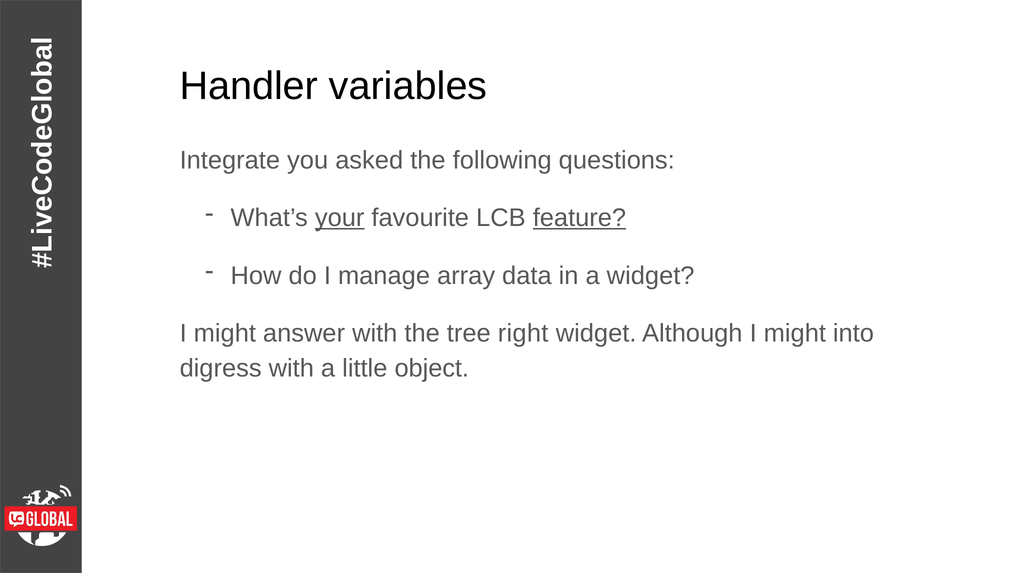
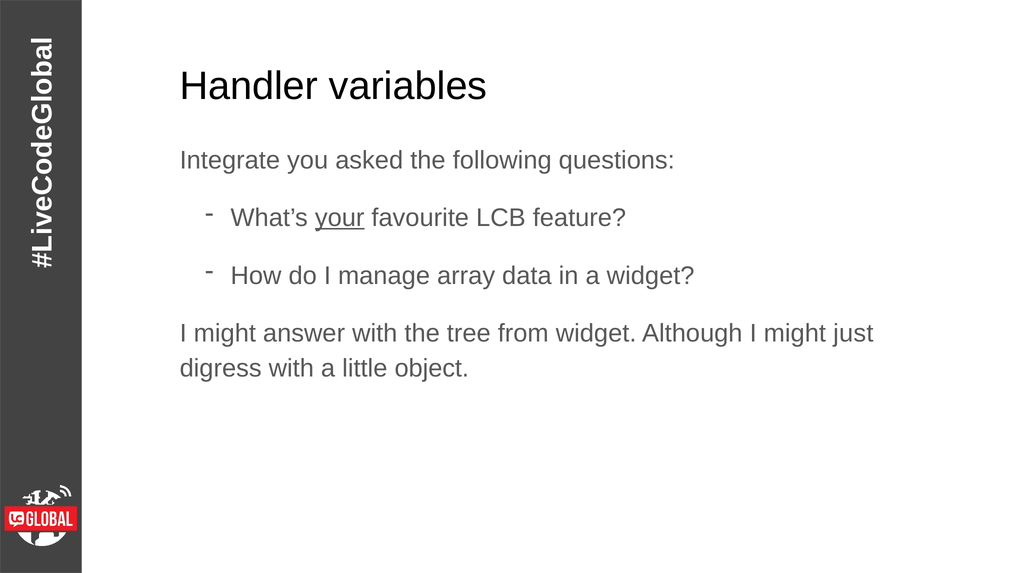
feature underline: present -> none
right: right -> from
into: into -> just
